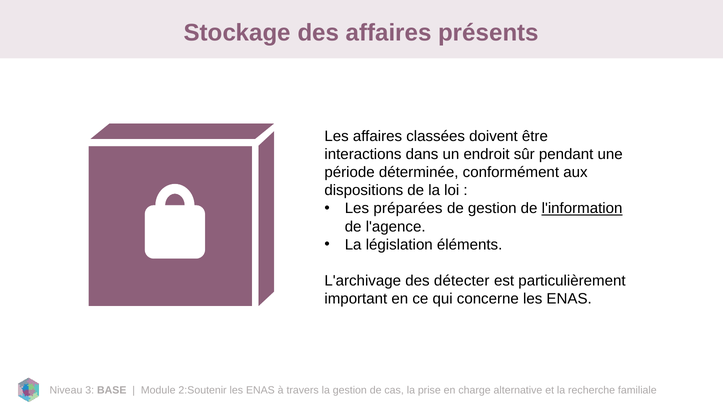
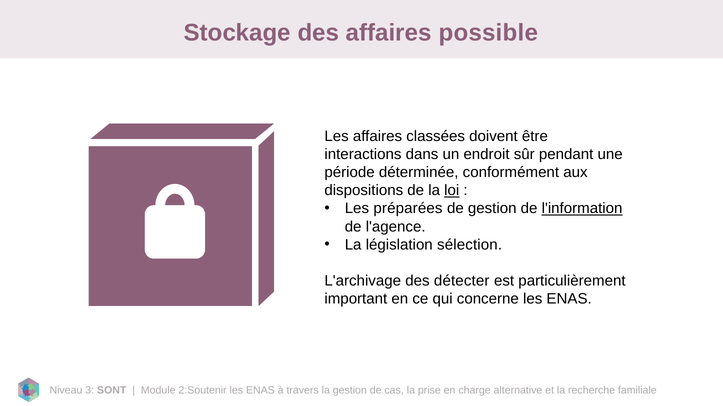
présents: présents -> possible
loi underline: none -> present
éléments: éléments -> sélection
BASE: BASE -> SONT
